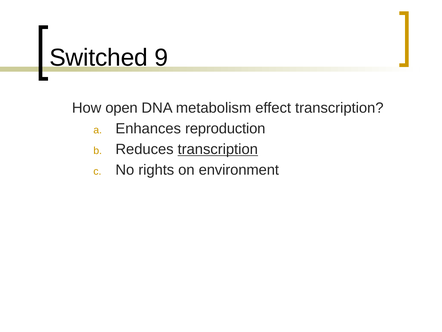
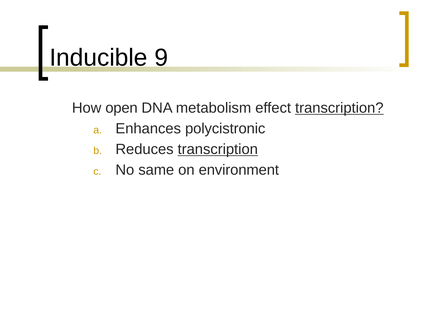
Switched: Switched -> Inducible
transcription at (339, 108) underline: none -> present
reproduction: reproduction -> polycistronic
rights: rights -> same
